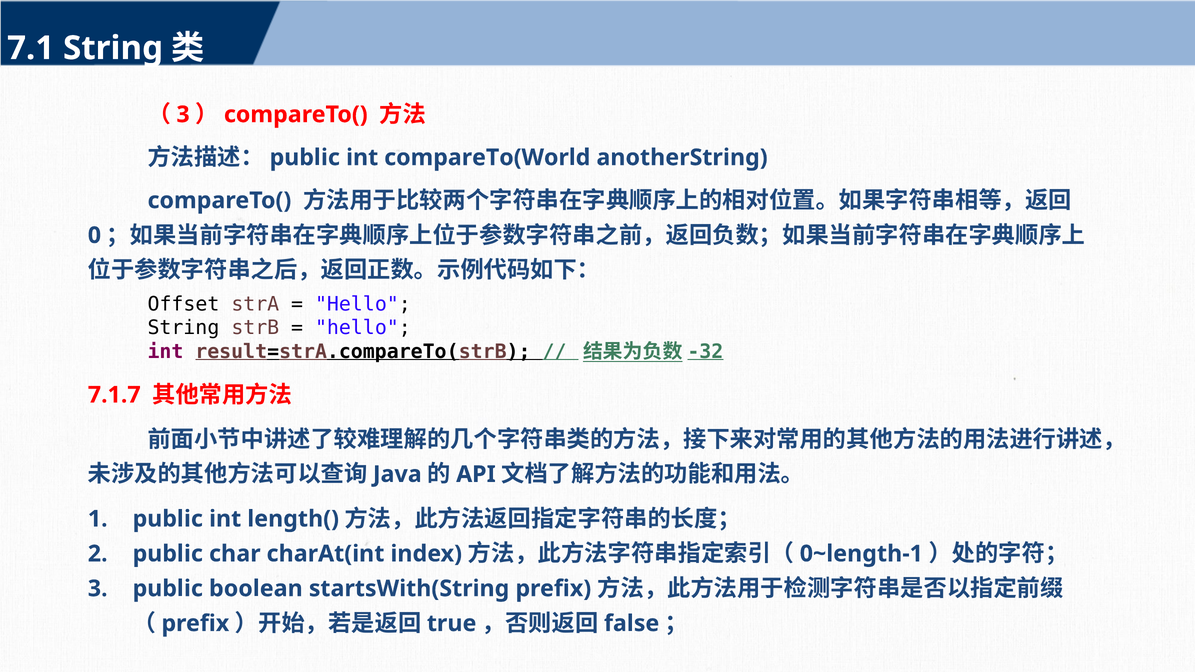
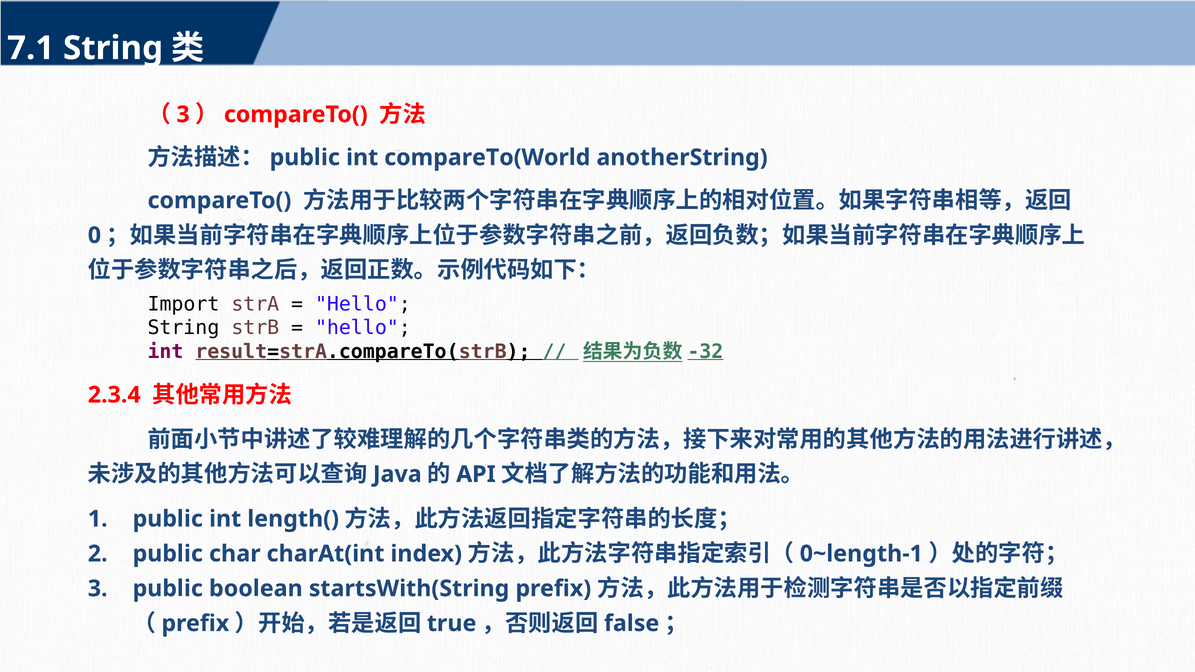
Offset: Offset -> Import
7.1.7: 7.1.7 -> 2.3.4
